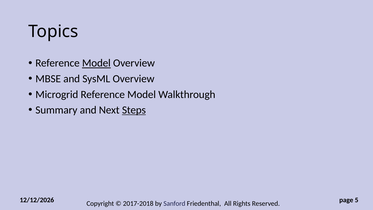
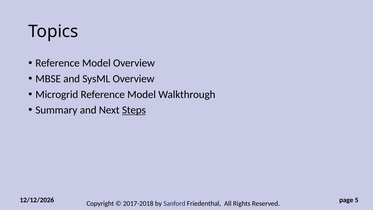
Model at (96, 63) underline: present -> none
